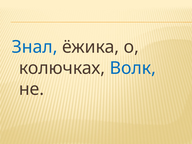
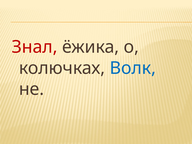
Знал colour: blue -> red
